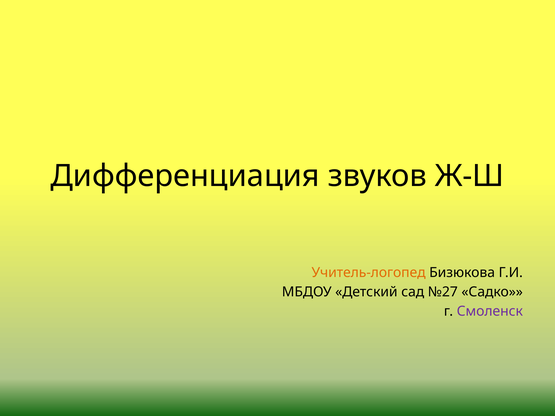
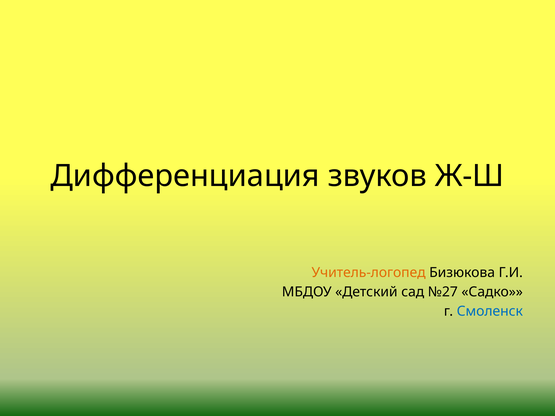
Смоленск colour: purple -> blue
